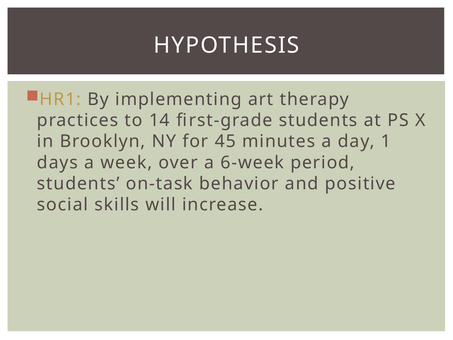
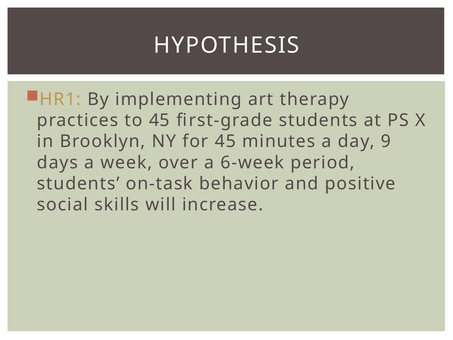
to 14: 14 -> 45
1: 1 -> 9
